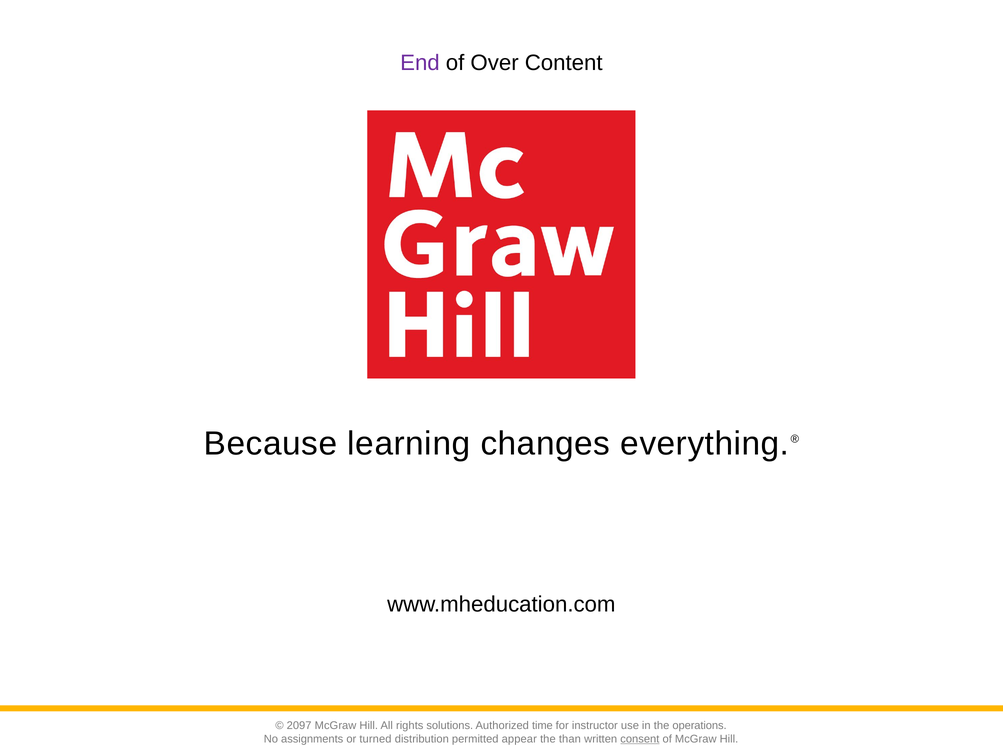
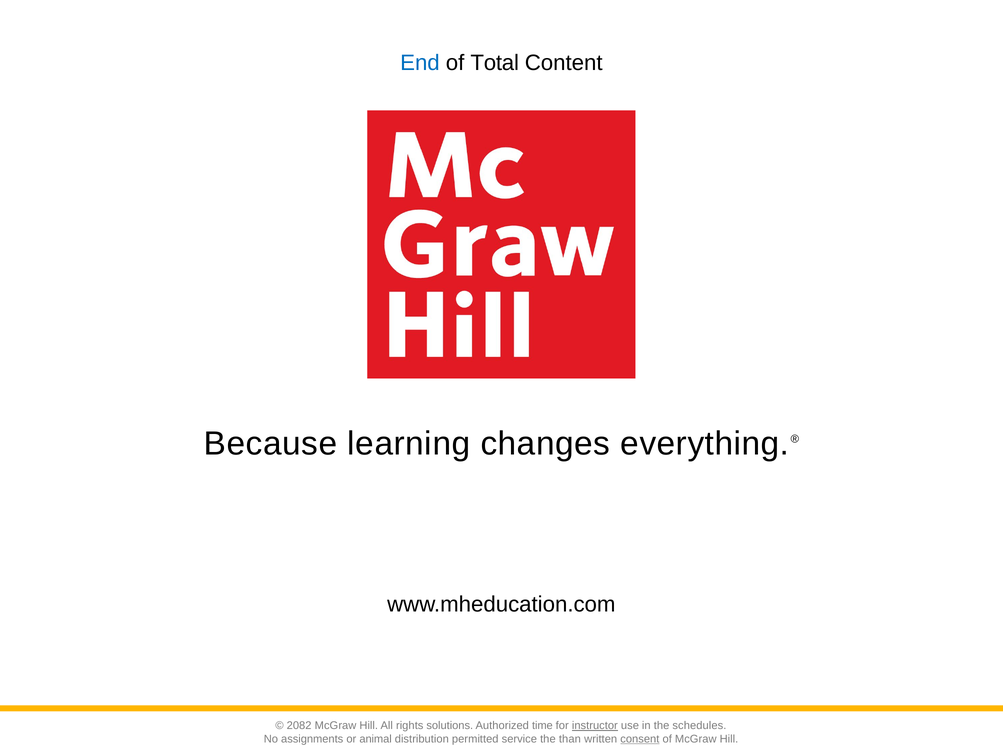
End colour: purple -> blue
Over: Over -> Total
2097: 2097 -> 2082
instructor underline: none -> present
operations: operations -> schedules
turned: turned -> animal
appear: appear -> service
